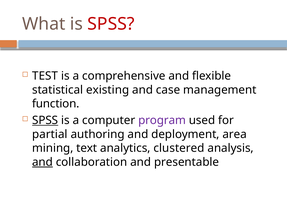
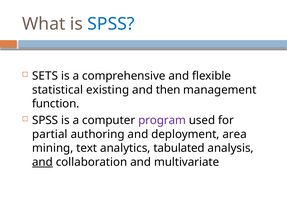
SPSS at (111, 24) colour: red -> blue
TEST: TEST -> SETS
case: case -> then
SPSS at (45, 121) underline: present -> none
clustered: clustered -> tabulated
presentable: presentable -> multivariate
